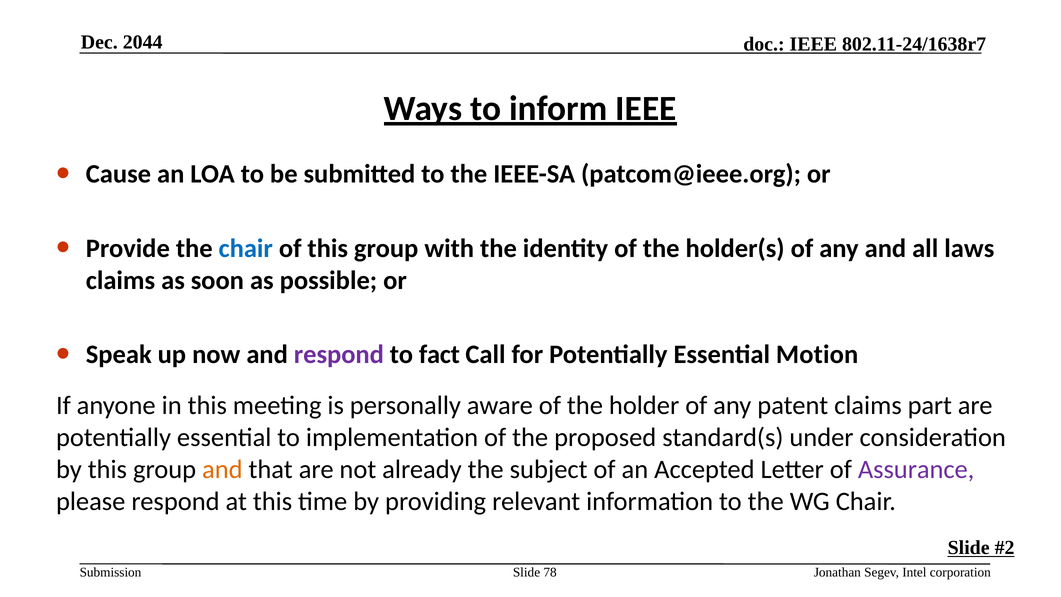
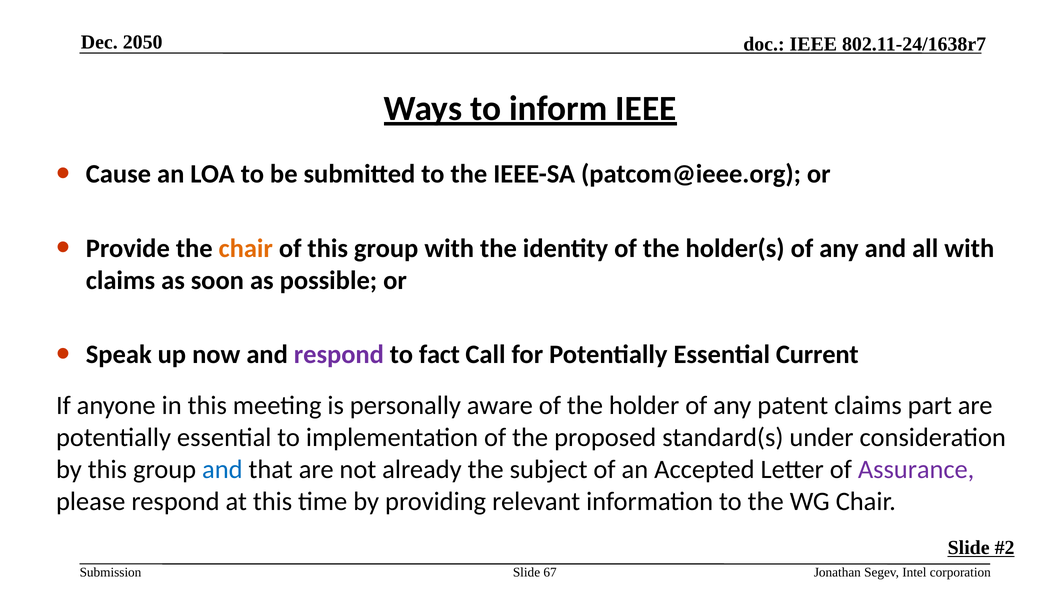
2044: 2044 -> 2050
chair at (246, 248) colour: blue -> orange
all laws: laws -> with
Motion: Motion -> Current
and at (222, 469) colour: orange -> blue
78: 78 -> 67
